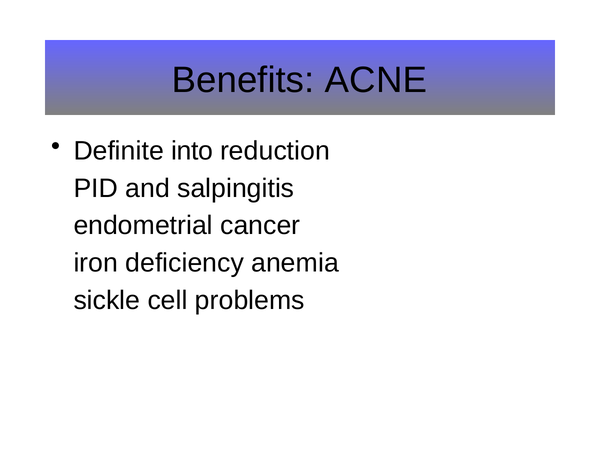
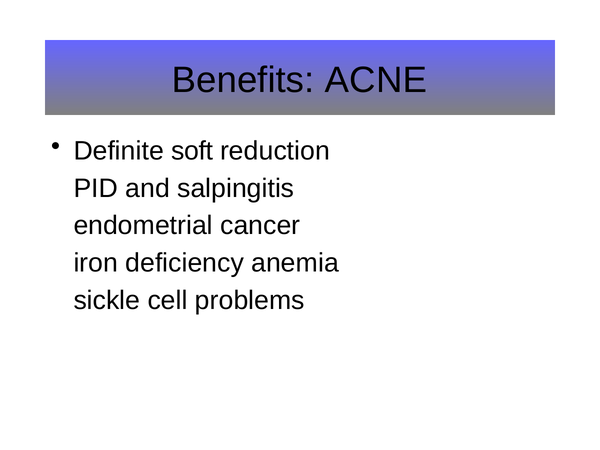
into: into -> soft
